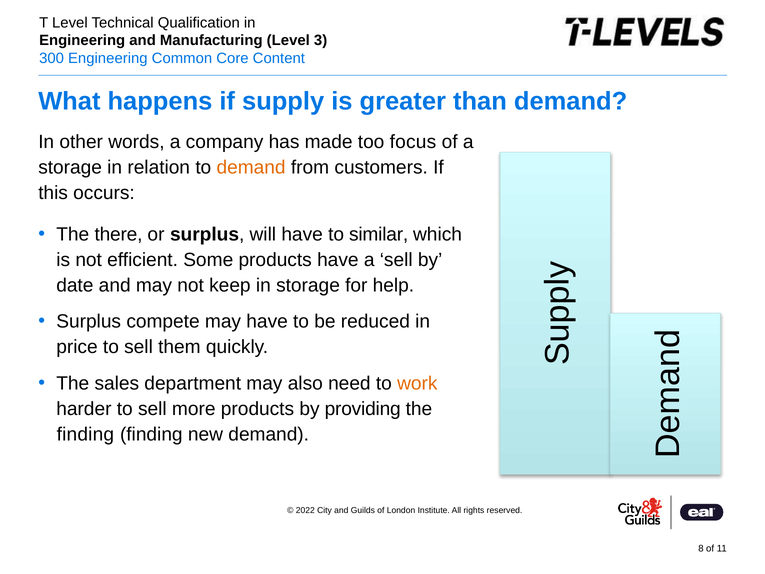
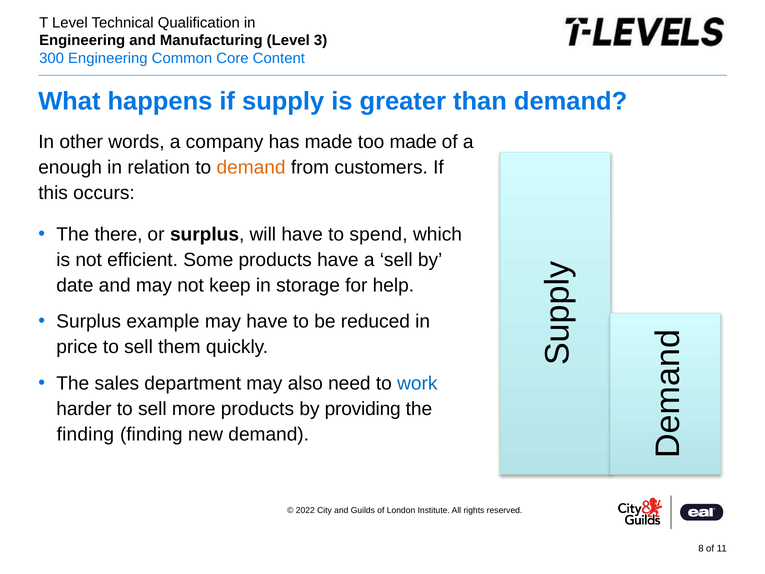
too focus: focus -> made
storage at (70, 167): storage -> enough
similar: similar -> spend
compete: compete -> example
work colour: orange -> blue
